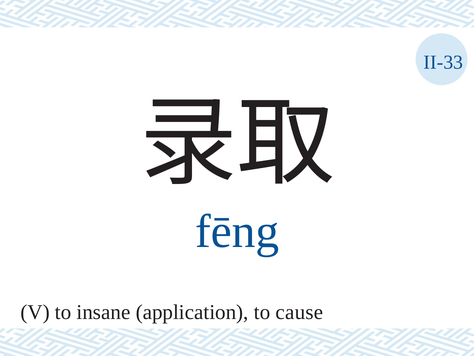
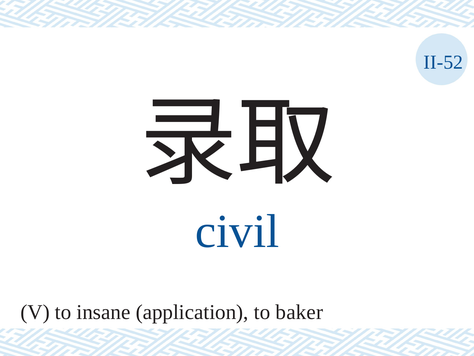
II-33: II-33 -> II-52
fēng: fēng -> civil
cause: cause -> baker
